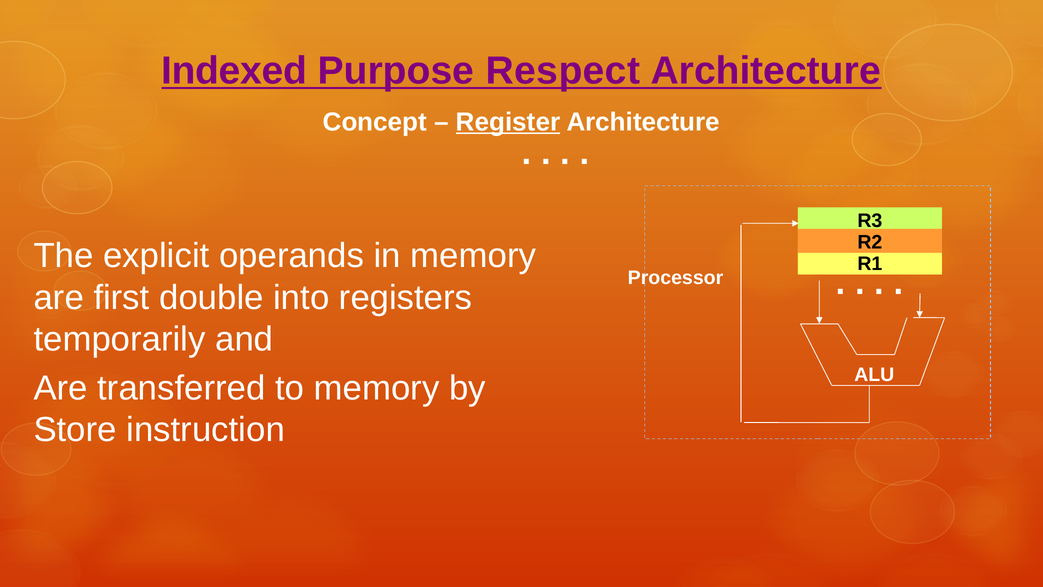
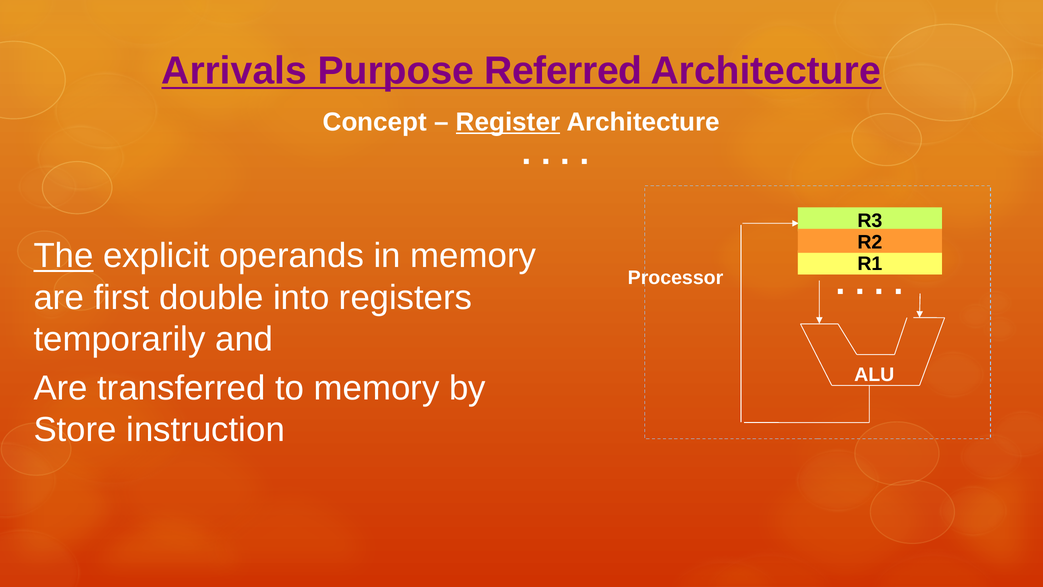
Indexed: Indexed -> Arrivals
Respect: Respect -> Referred
The underline: none -> present
